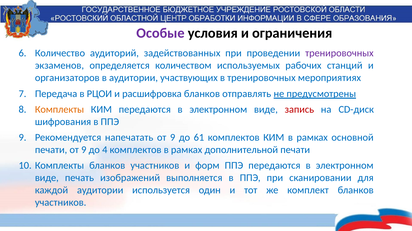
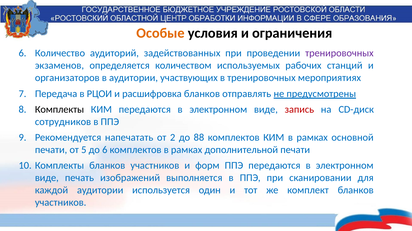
Особые colour: purple -> orange
Комплекты at (59, 110) colour: orange -> black
шифрования: шифрования -> сотрудников
напечатать от 9: 9 -> 2
61: 61 -> 88
печати от 9: 9 -> 5
до 4: 4 -> 6
